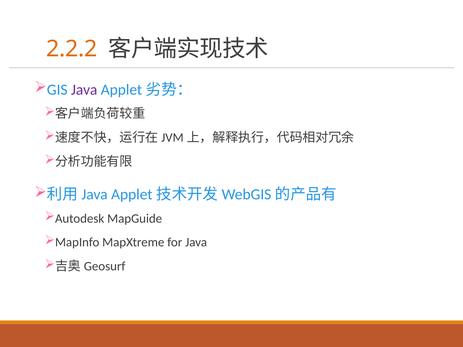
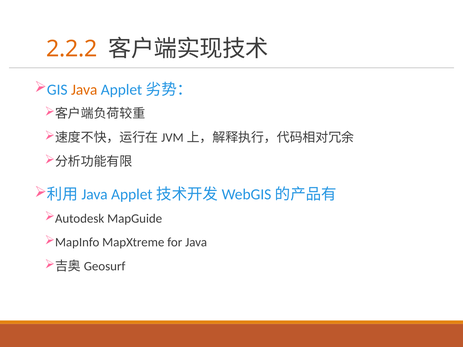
Java at (84, 90) colour: purple -> orange
